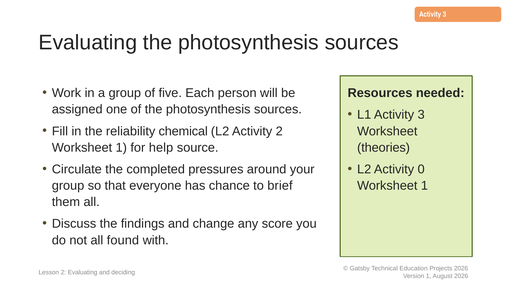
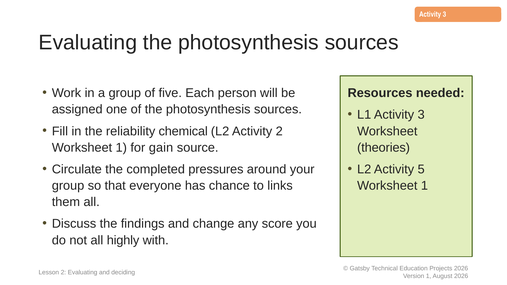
help: help -> gain
0: 0 -> 5
brief: brief -> links
found: found -> highly
